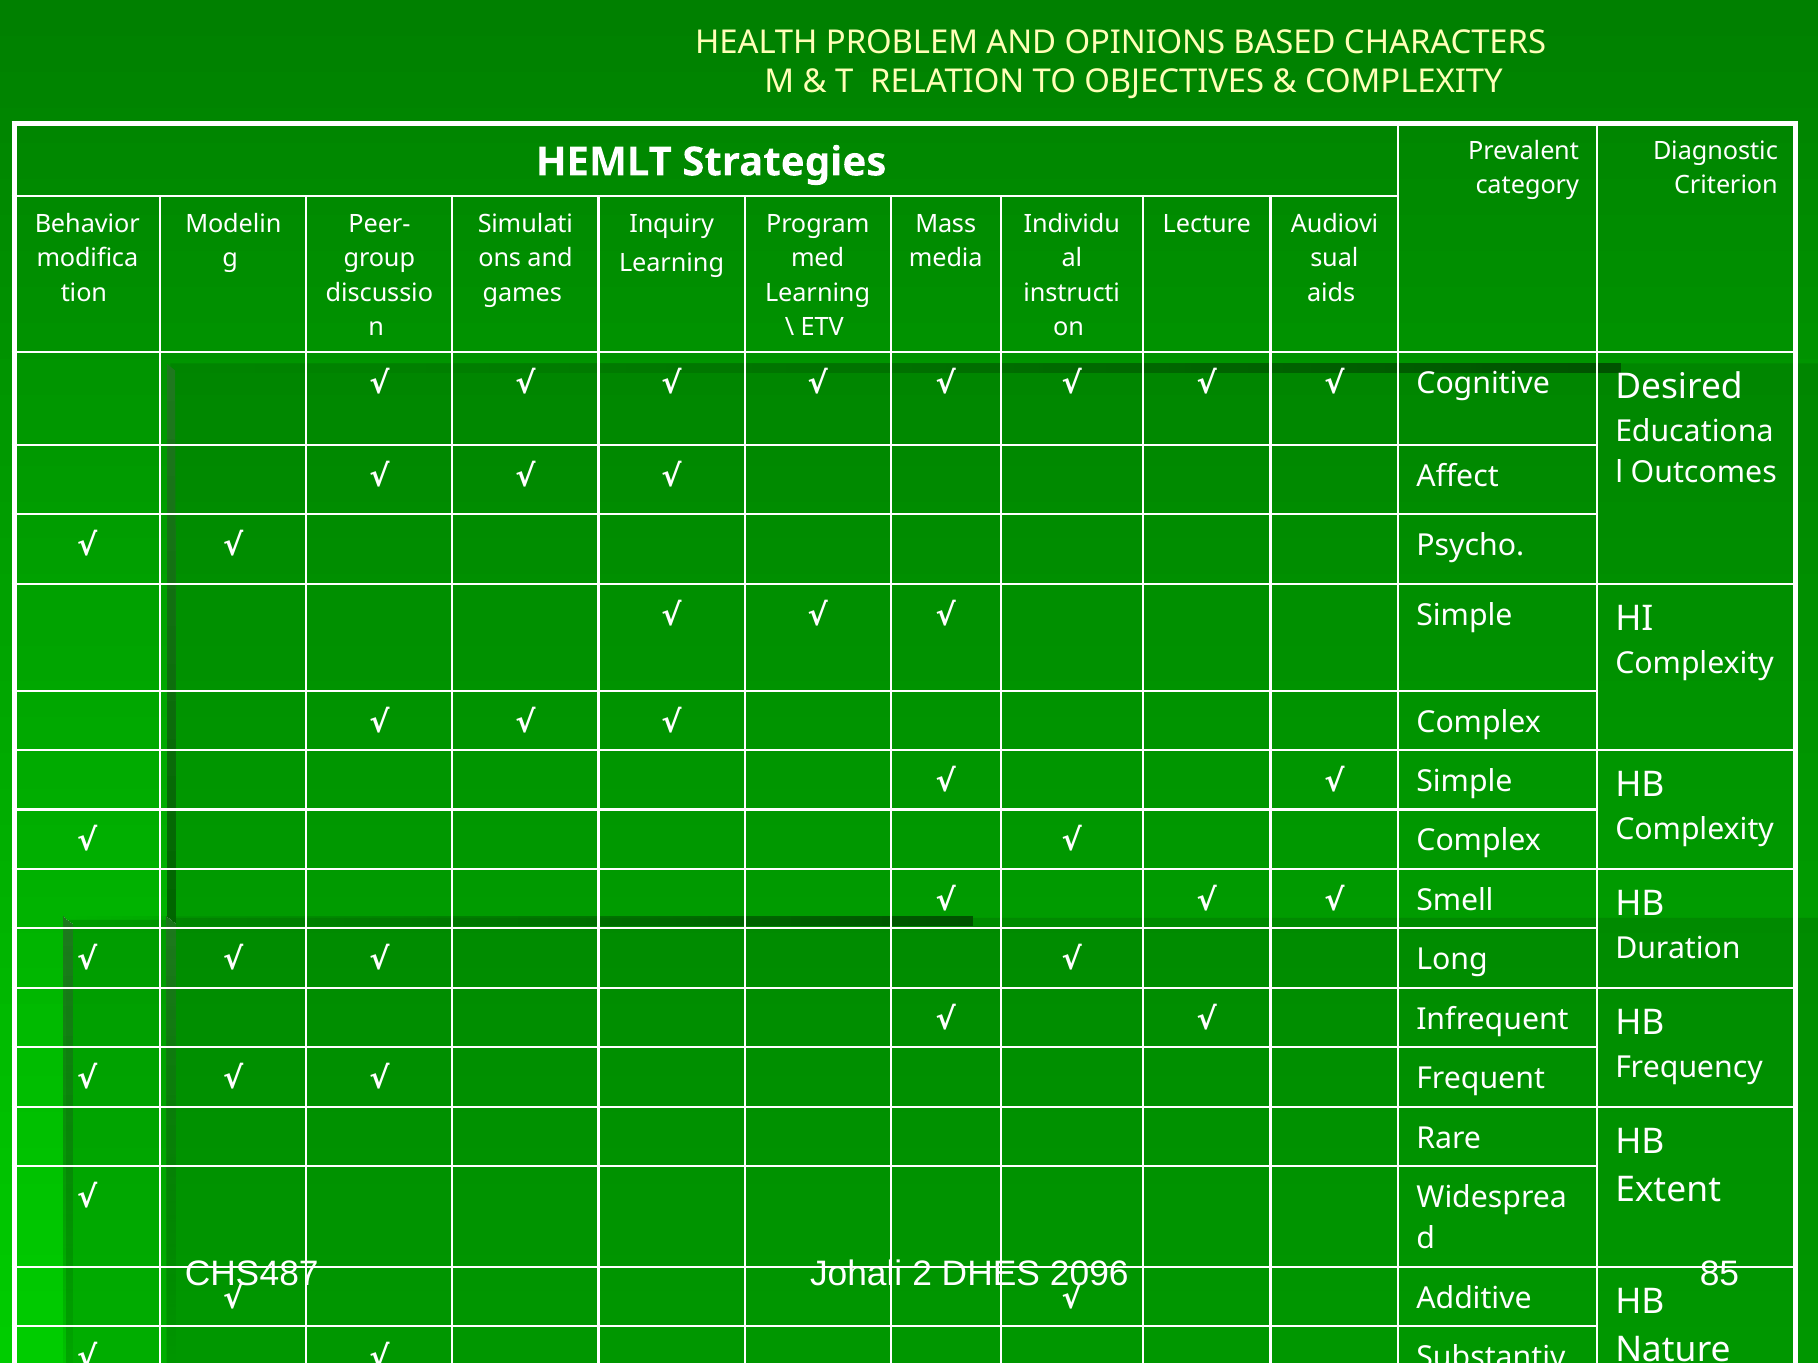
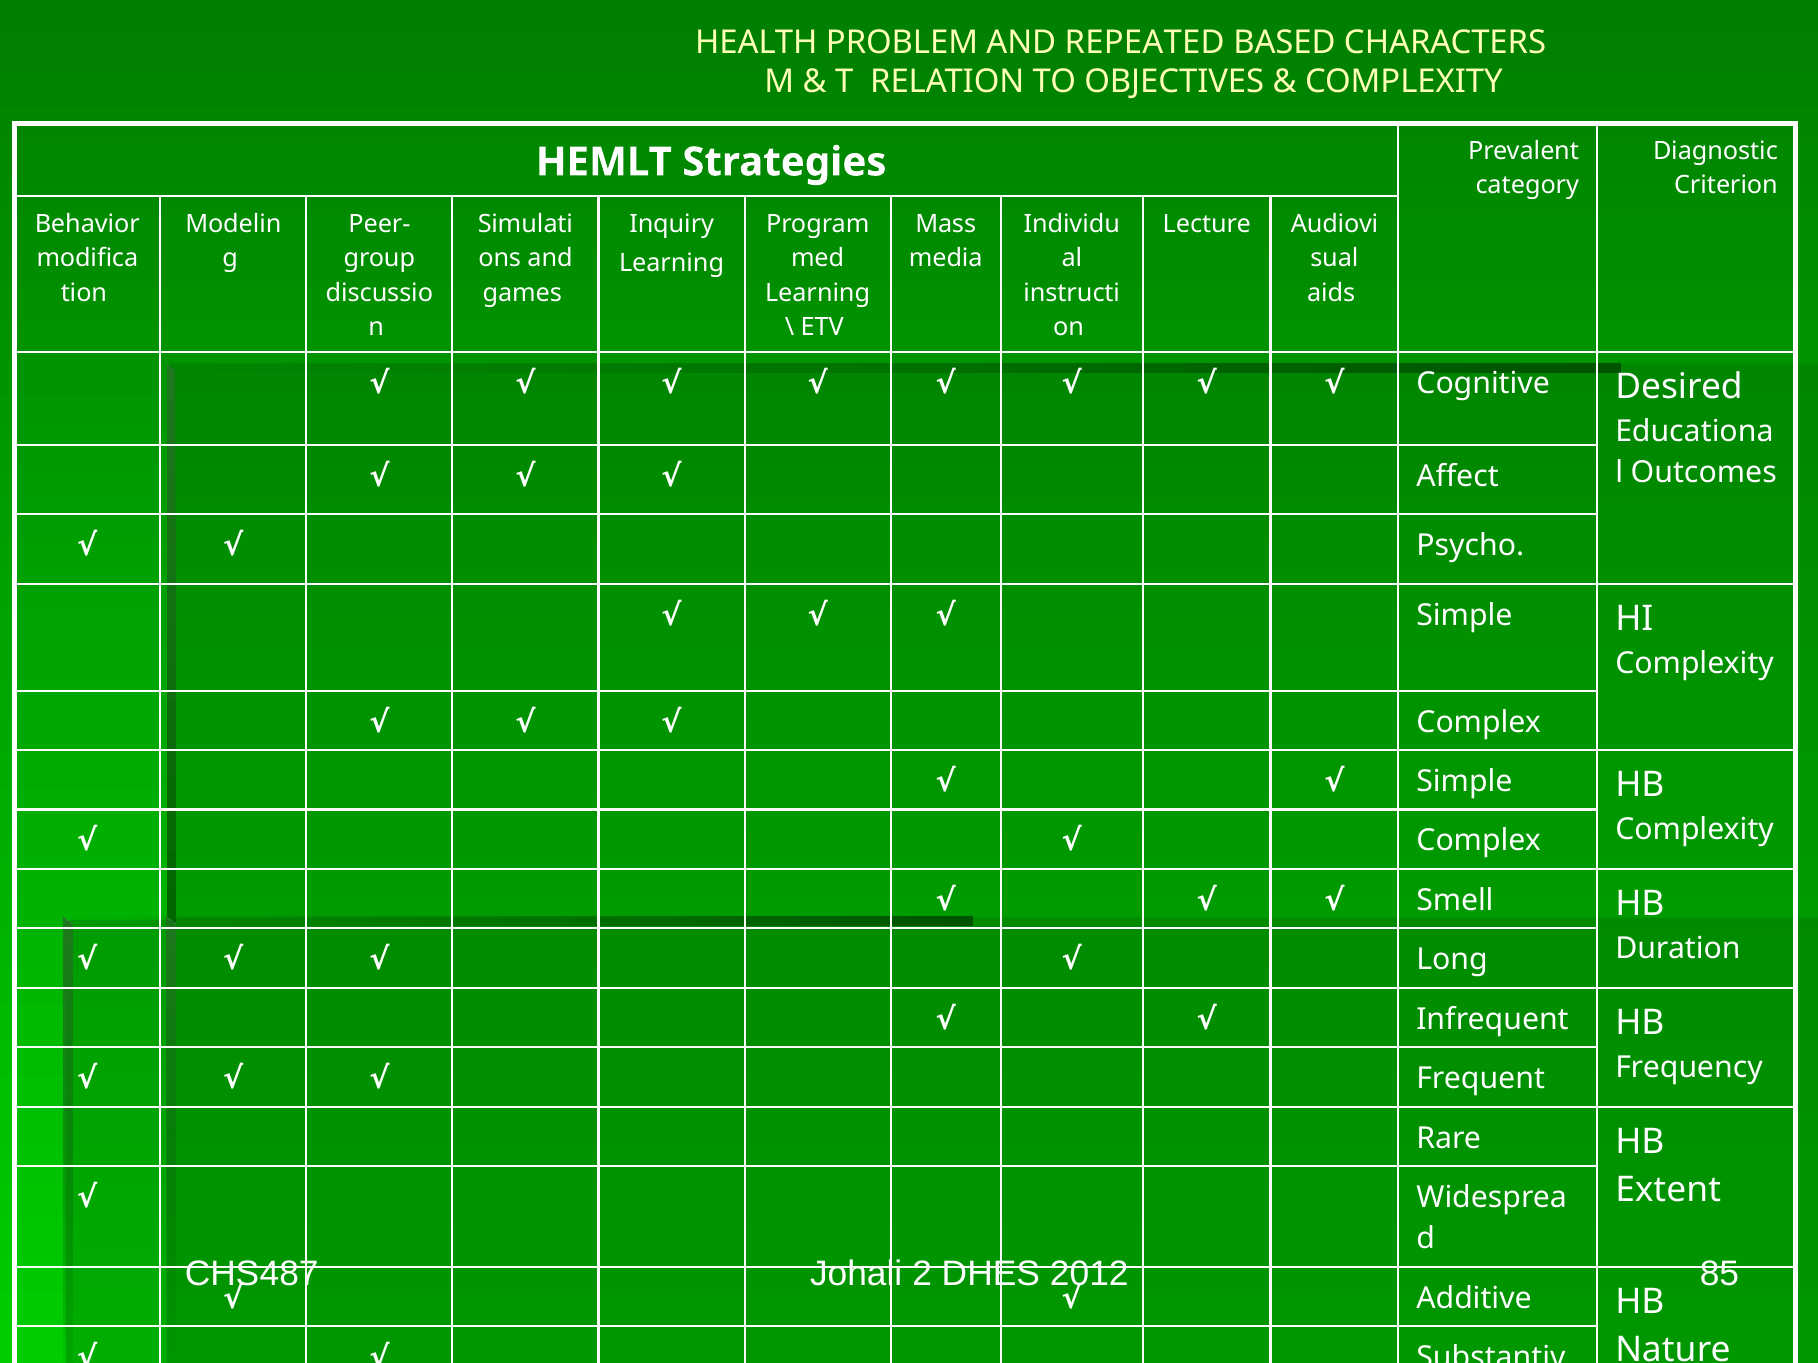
OPINIONS: OPINIONS -> REPEATED
2096: 2096 -> 2012
